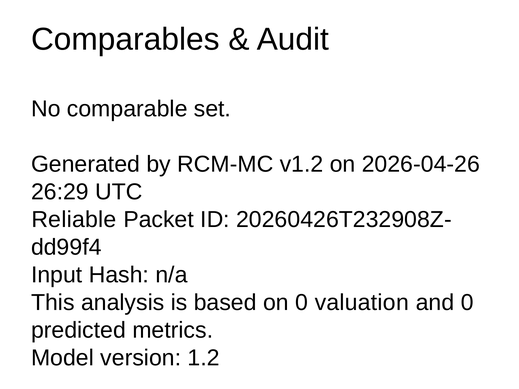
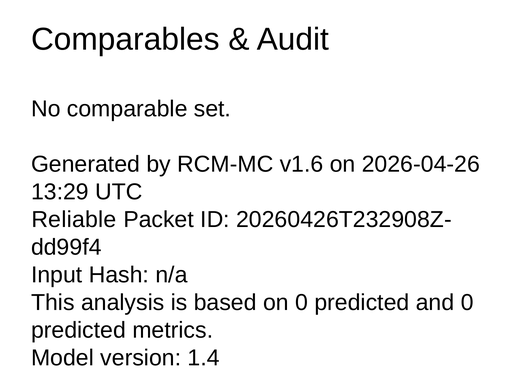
v1.2: v1.2 -> v1.6
26:29: 26:29 -> 13:29
on 0 valuation: valuation -> predicted
1.2: 1.2 -> 1.4
